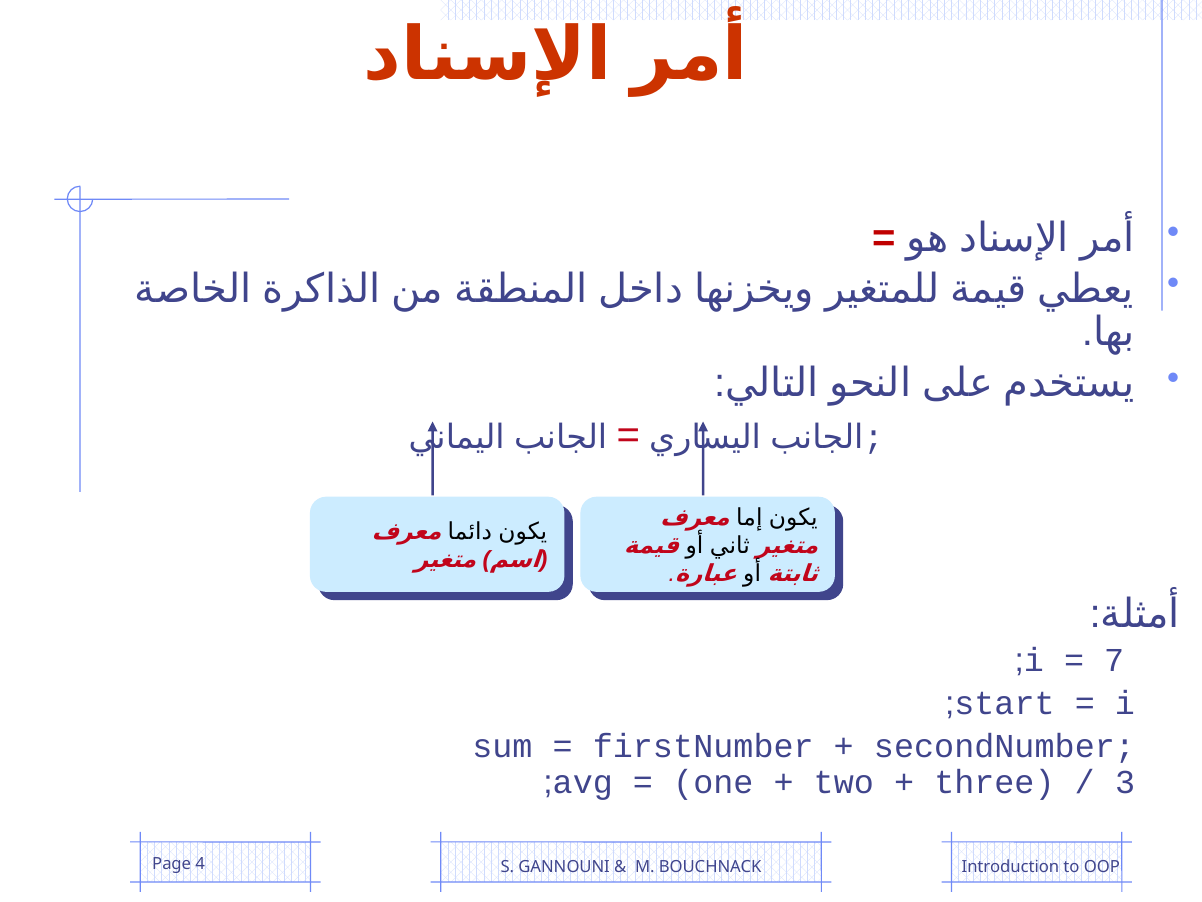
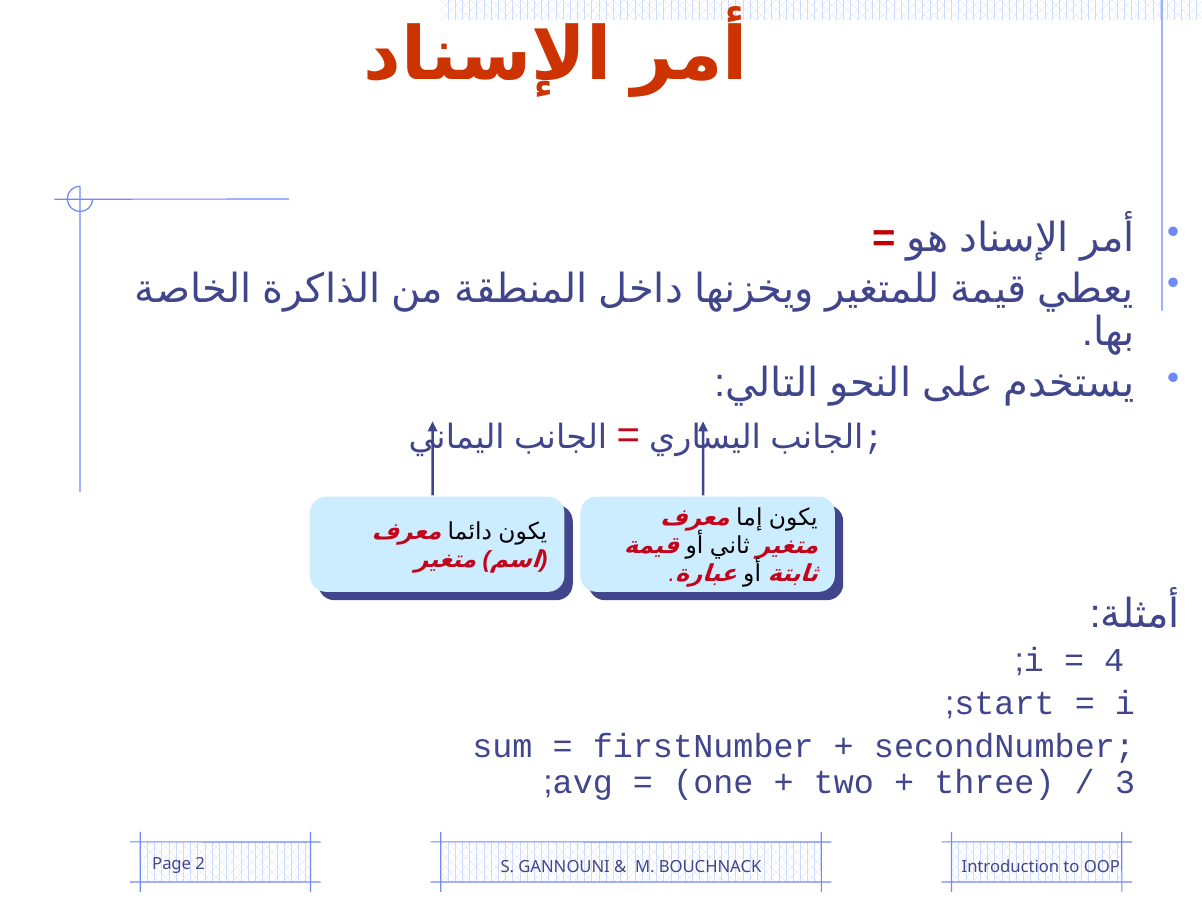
7: 7 -> 4
4: 4 -> 2
